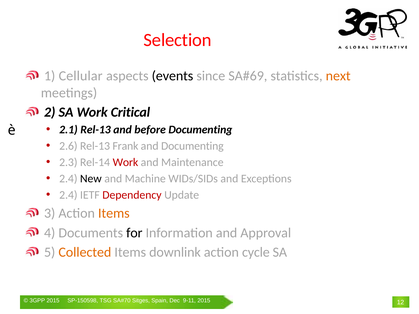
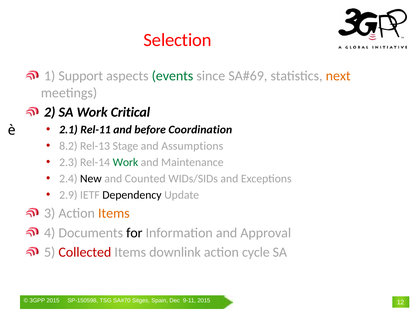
Cellular: Cellular -> Support
events colour: black -> green
2.1 Rel-13: Rel-13 -> Rel-11
before Documenting: Documenting -> Coordination
2.6: 2.6 -> 8.2
Frank: Frank -> Stage
and Documenting: Documenting -> Assumptions
Work at (125, 162) colour: red -> green
Machine: Machine -> Counted
2.4 at (68, 195): 2.4 -> 2.9
Dependency colour: red -> black
Collected colour: orange -> red
